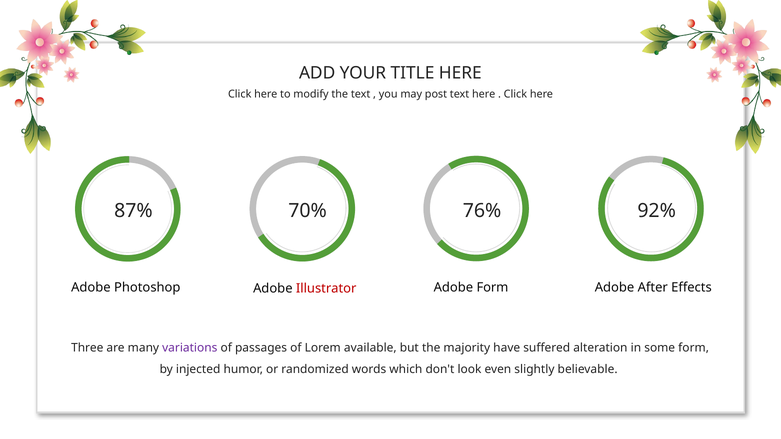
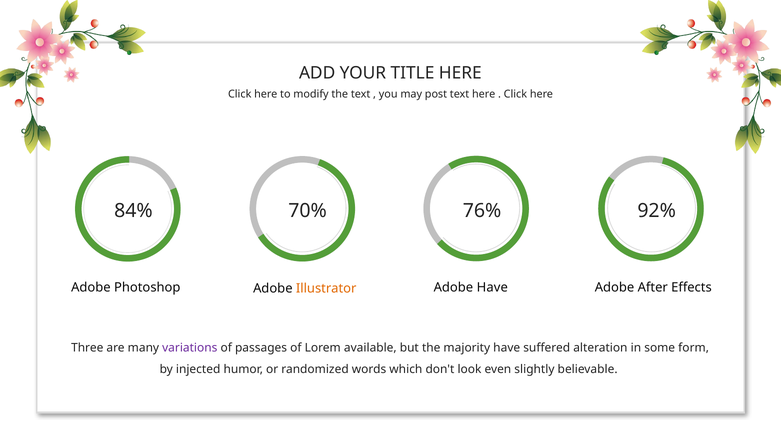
87%: 87% -> 84%
Illustrator colour: red -> orange
Adobe Form: Form -> Have
